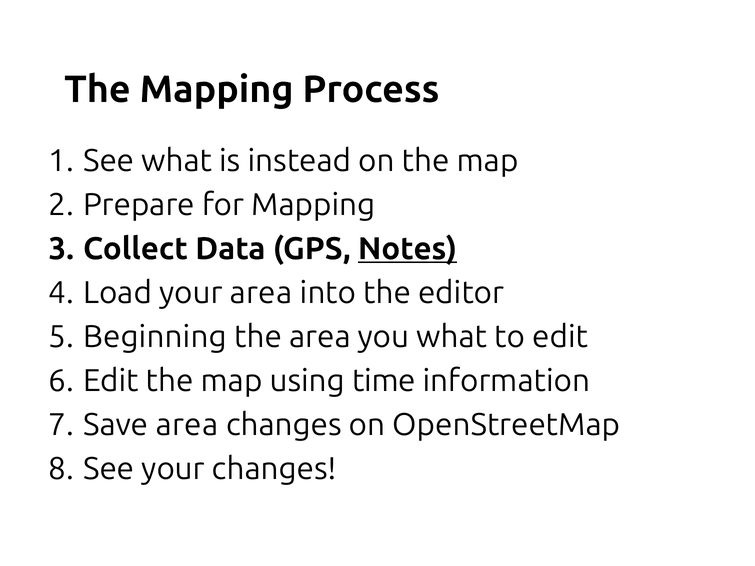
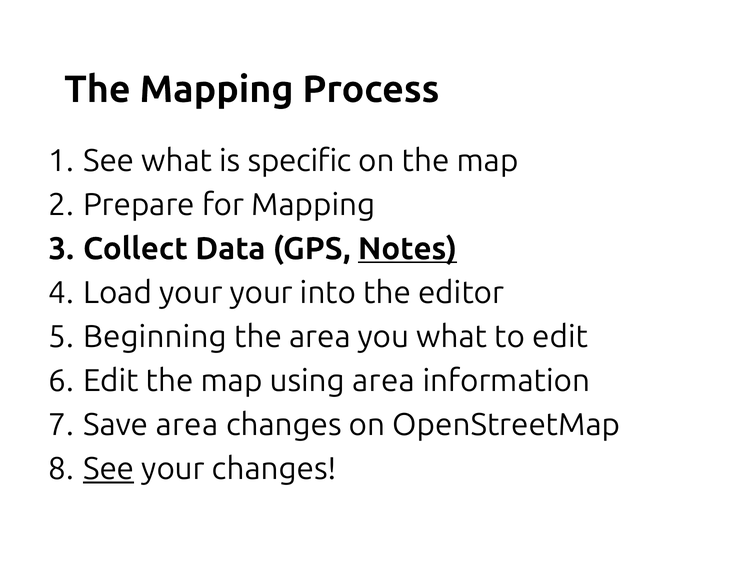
instead: instead -> specific
your area: area -> your
using time: time -> area
See at (109, 469) underline: none -> present
